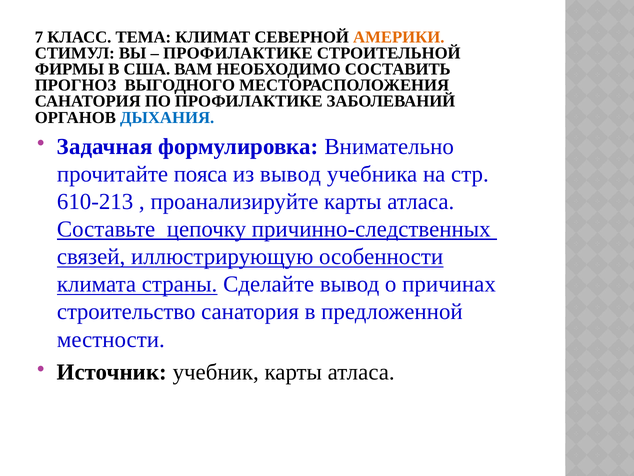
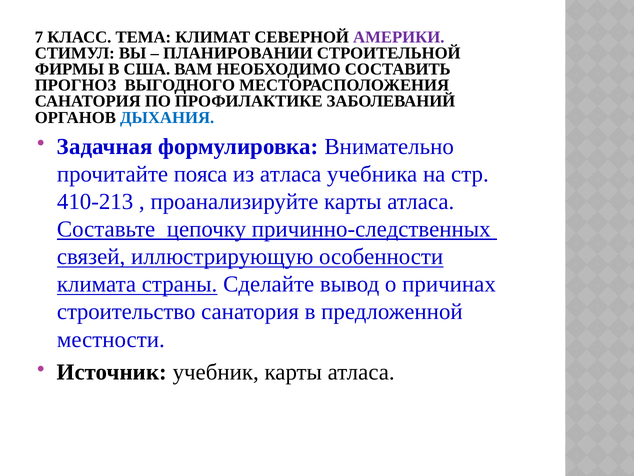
АМЕРИКИ colour: orange -> purple
ПРОФИЛАКТИКЕ at (238, 53): ПРОФИЛАКТИКЕ -> ПЛАНИРОВАНИИ
из вывод: вывод -> атласа
610-213: 610-213 -> 410-213
